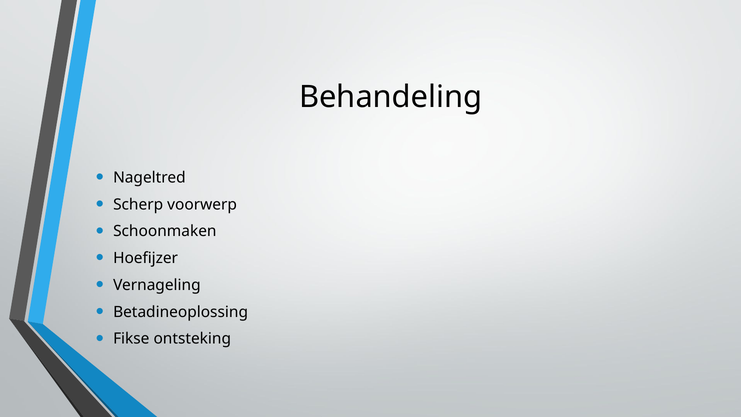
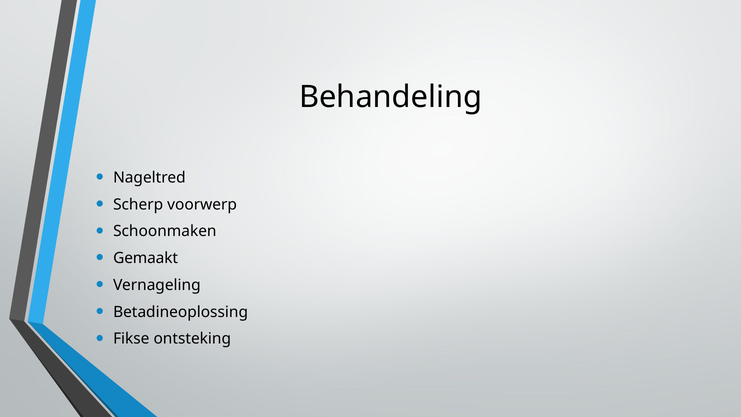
Hoefijzer: Hoefijzer -> Gemaakt
